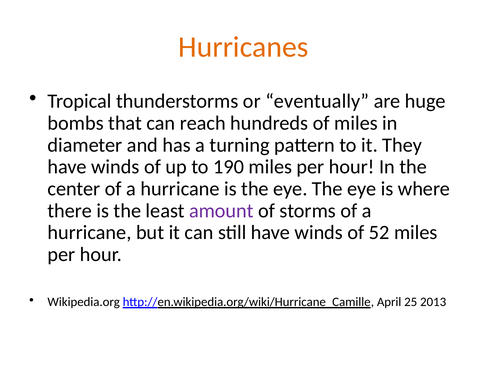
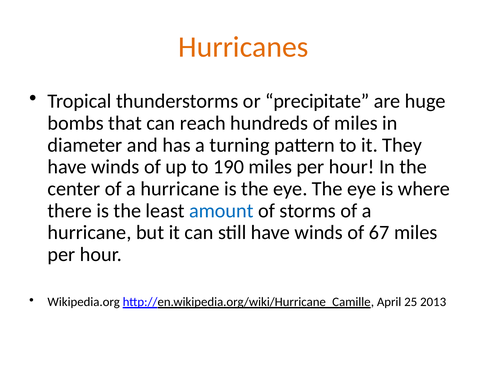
eventually: eventually -> precipitate
amount colour: purple -> blue
52: 52 -> 67
